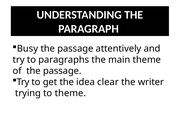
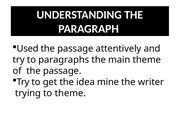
Busy: Busy -> Used
clear: clear -> mine
